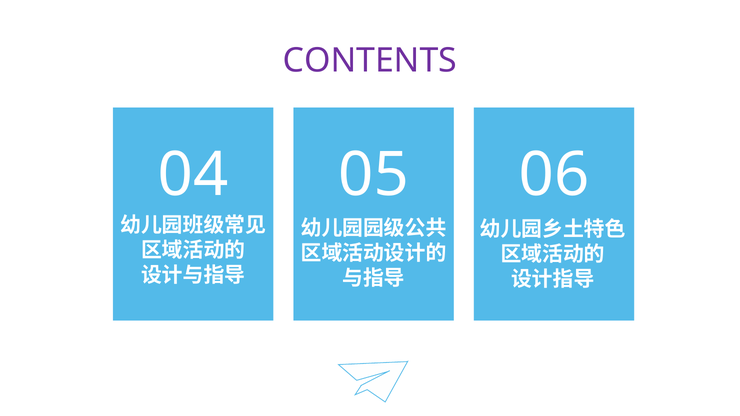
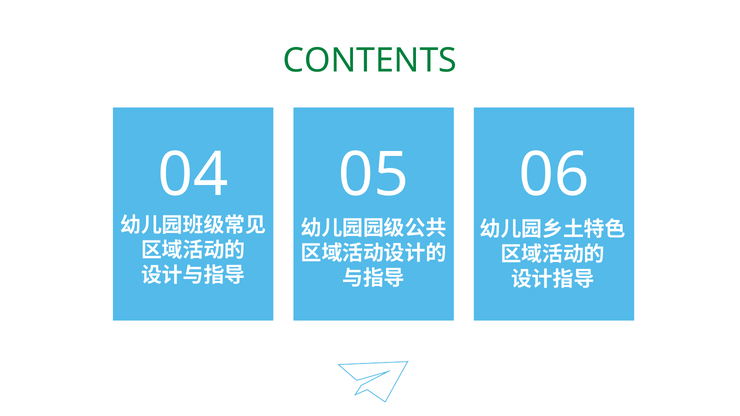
CONTENTS colour: purple -> green
